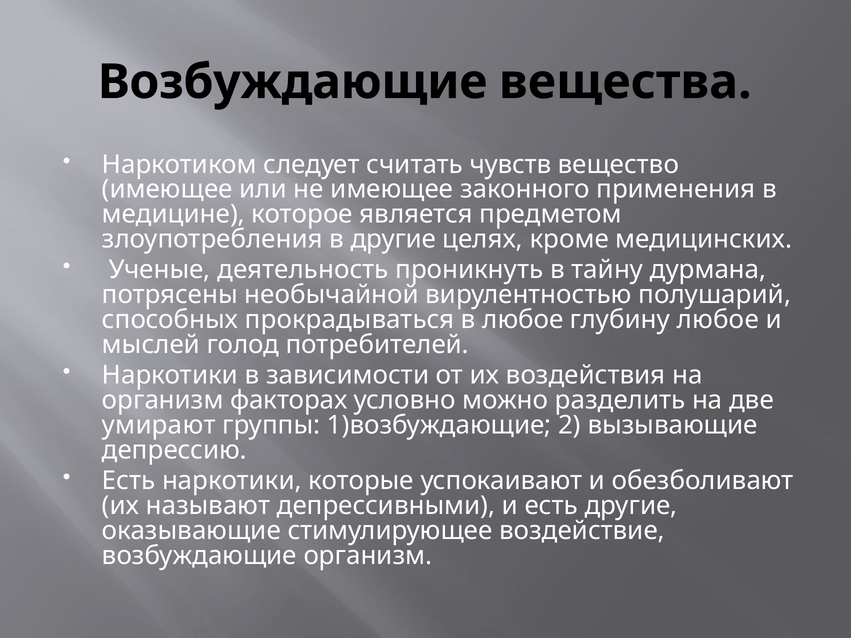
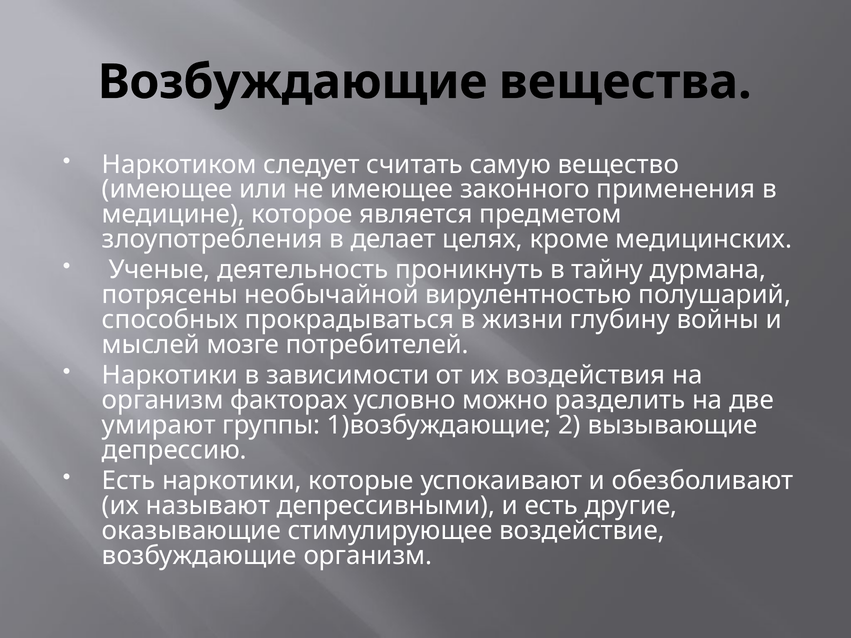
чувств: чувств -> самую
в другие: другие -> делает
в любое: любое -> жизни
глубину любое: любое -> войны
голод: голод -> мозге
